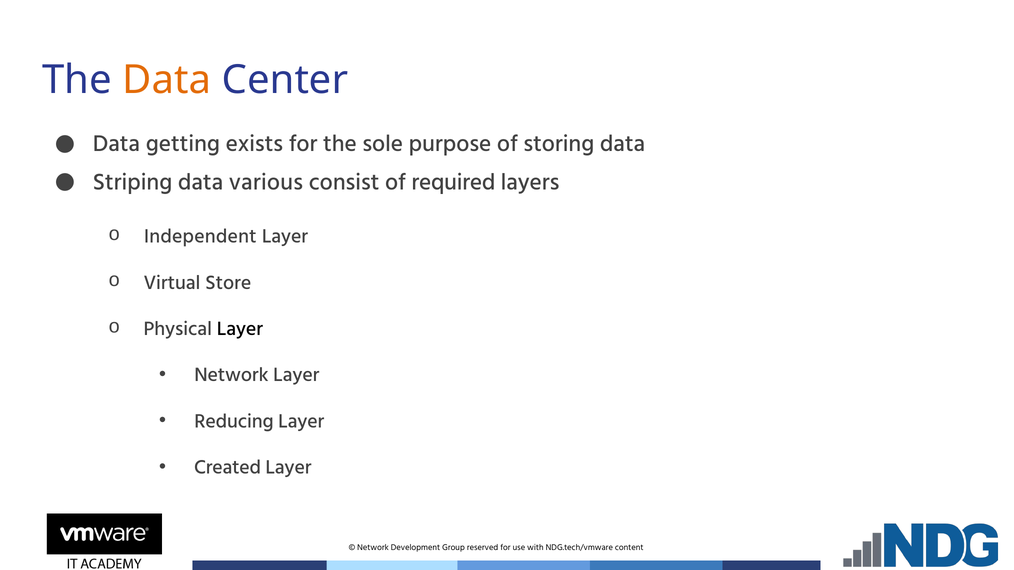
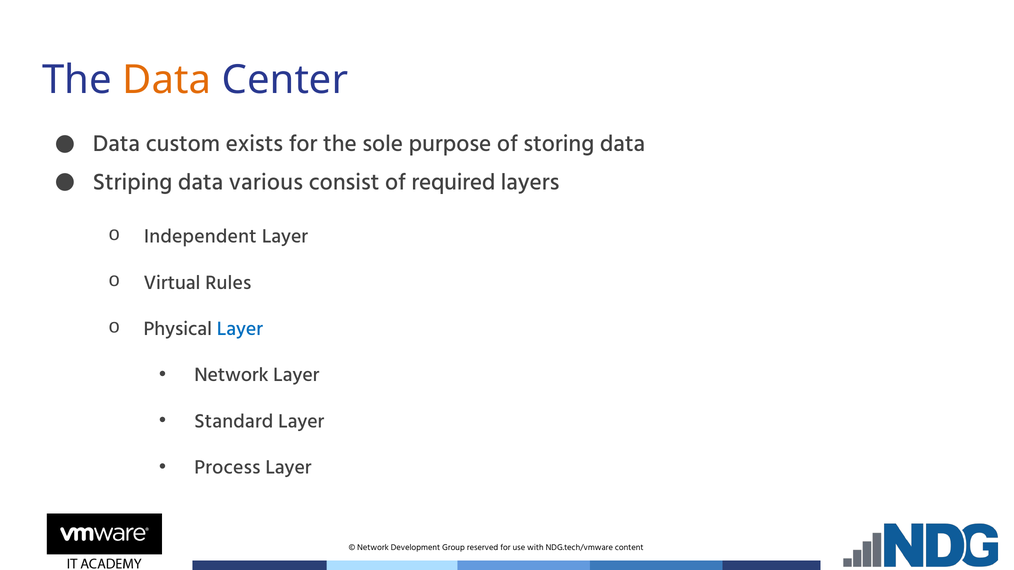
getting: getting -> custom
Store: Store -> Rules
Layer at (240, 329) colour: black -> blue
Reducing: Reducing -> Standard
Created: Created -> Process
